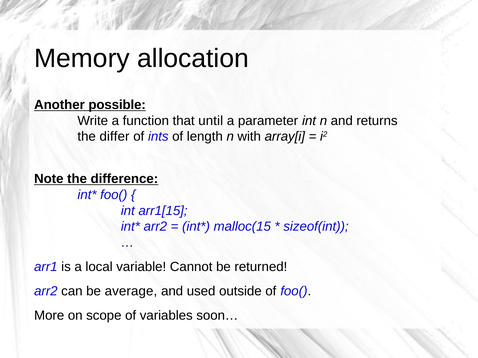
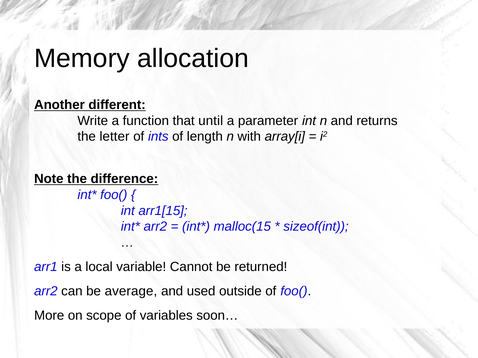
possible: possible -> different
differ: differ -> letter
